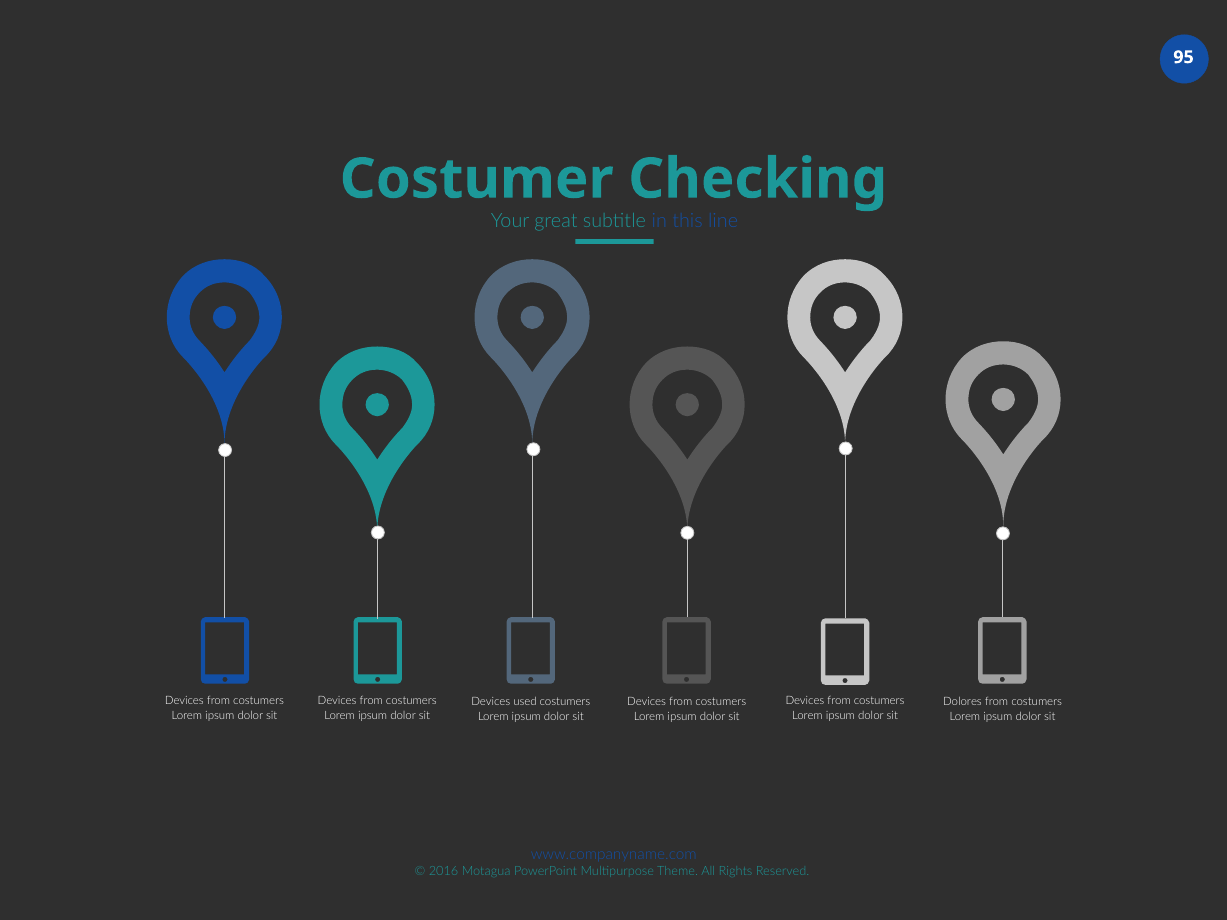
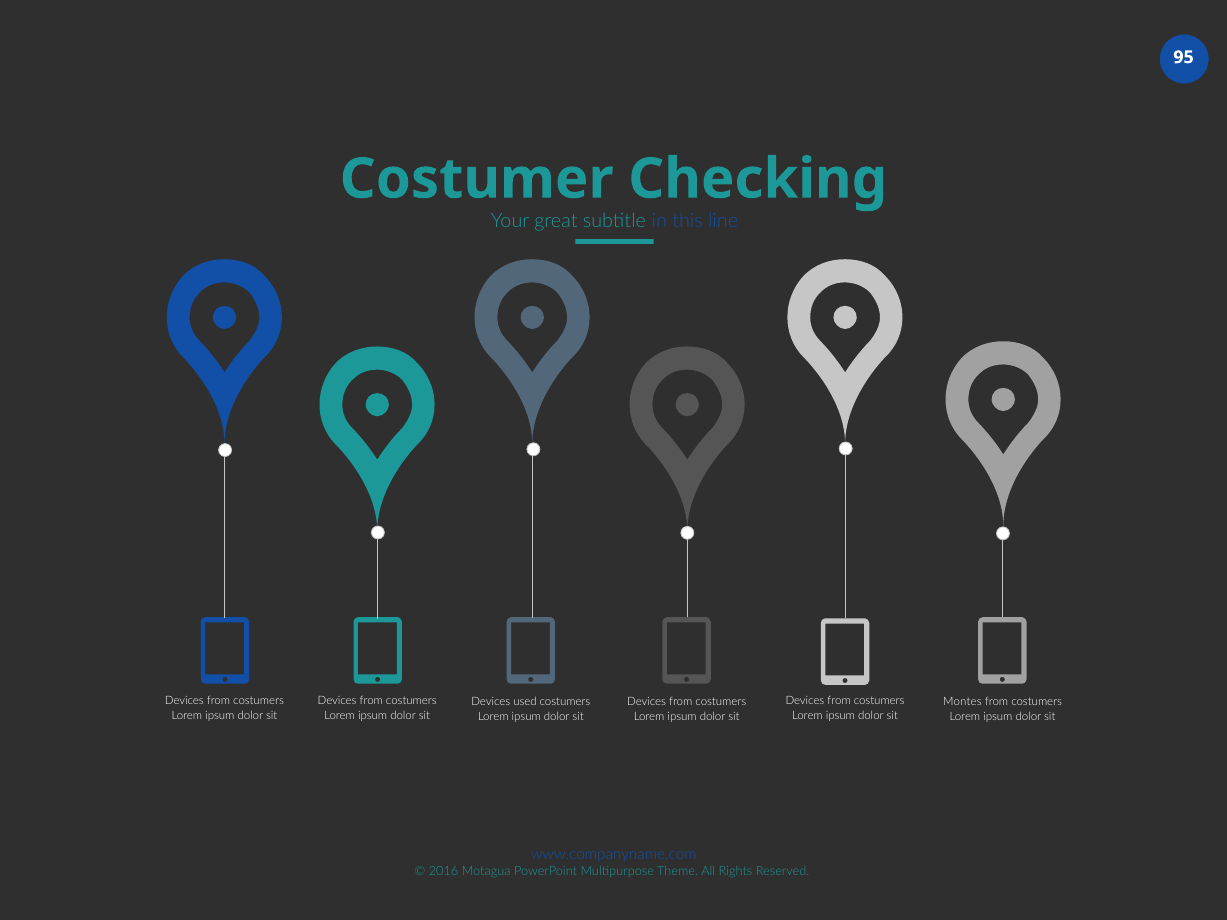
Dolores: Dolores -> Montes
